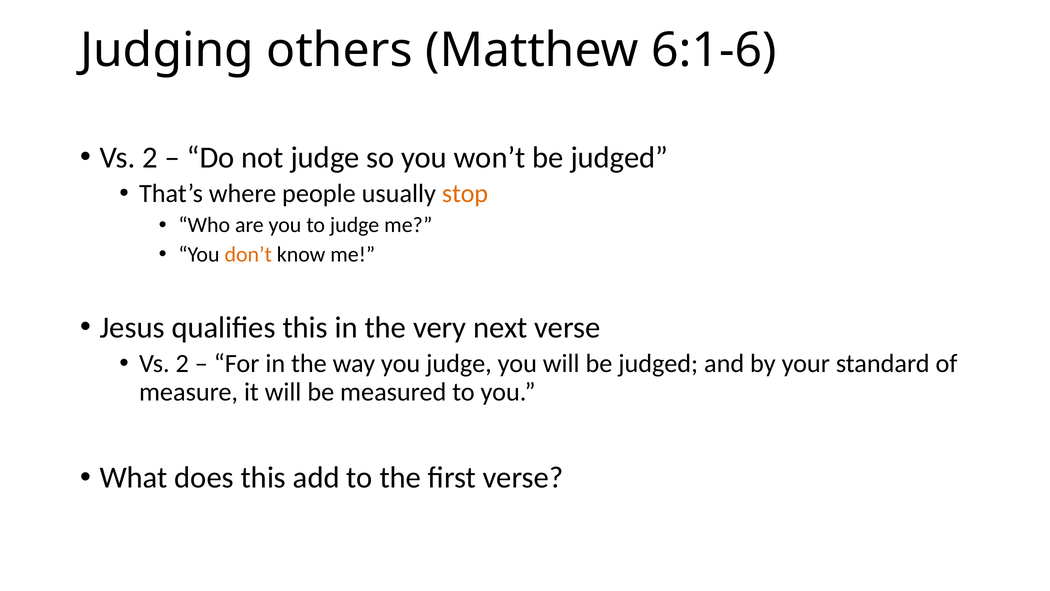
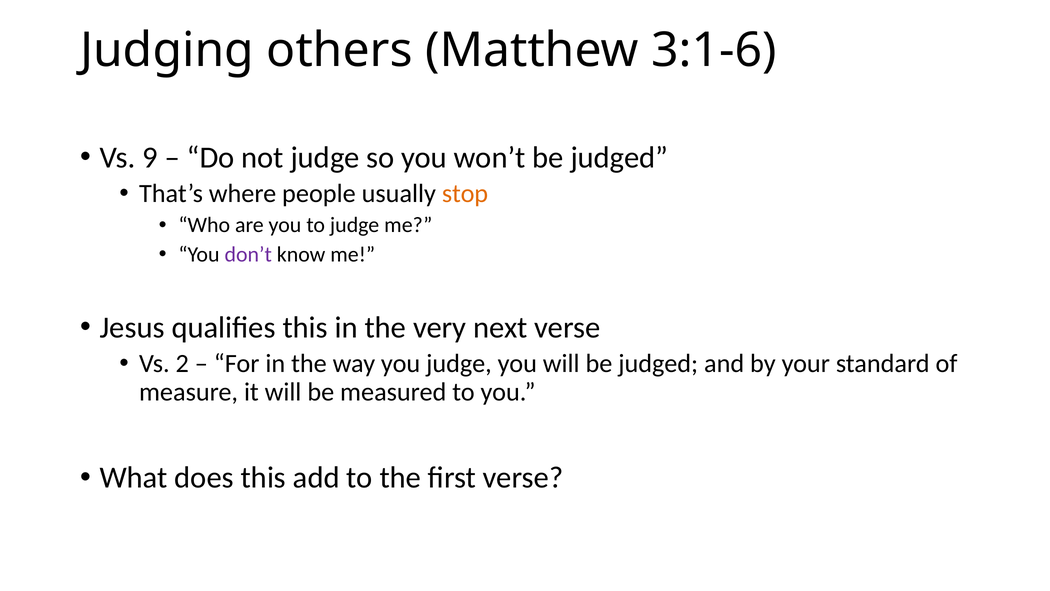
6:1-6: 6:1-6 -> 3:1-6
2 at (150, 157): 2 -> 9
don’t colour: orange -> purple
